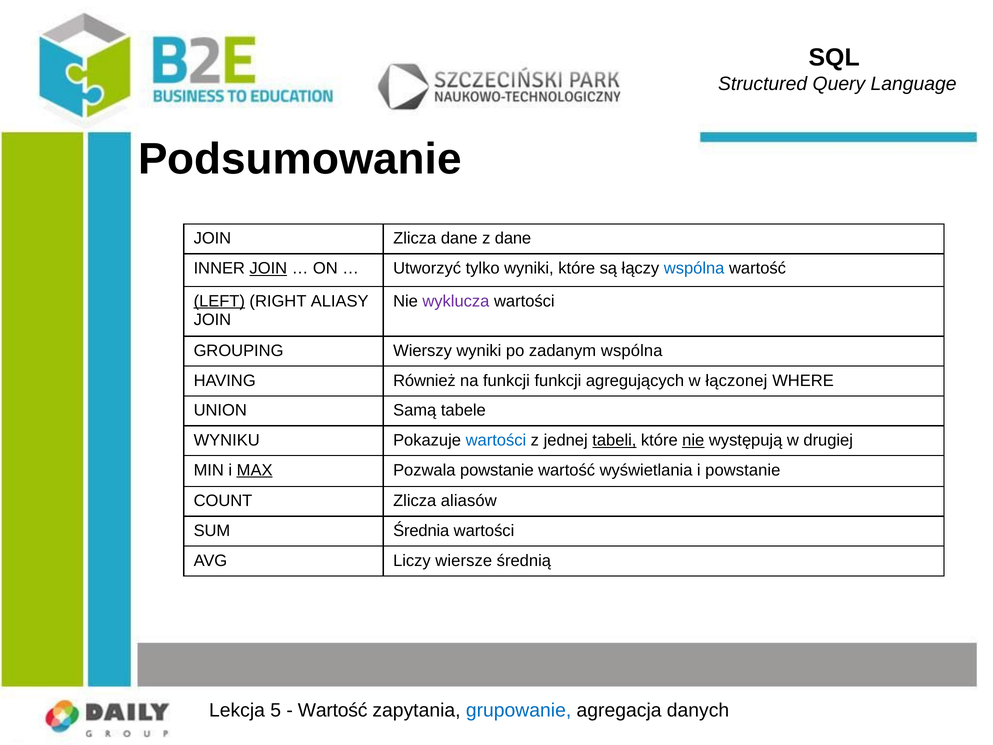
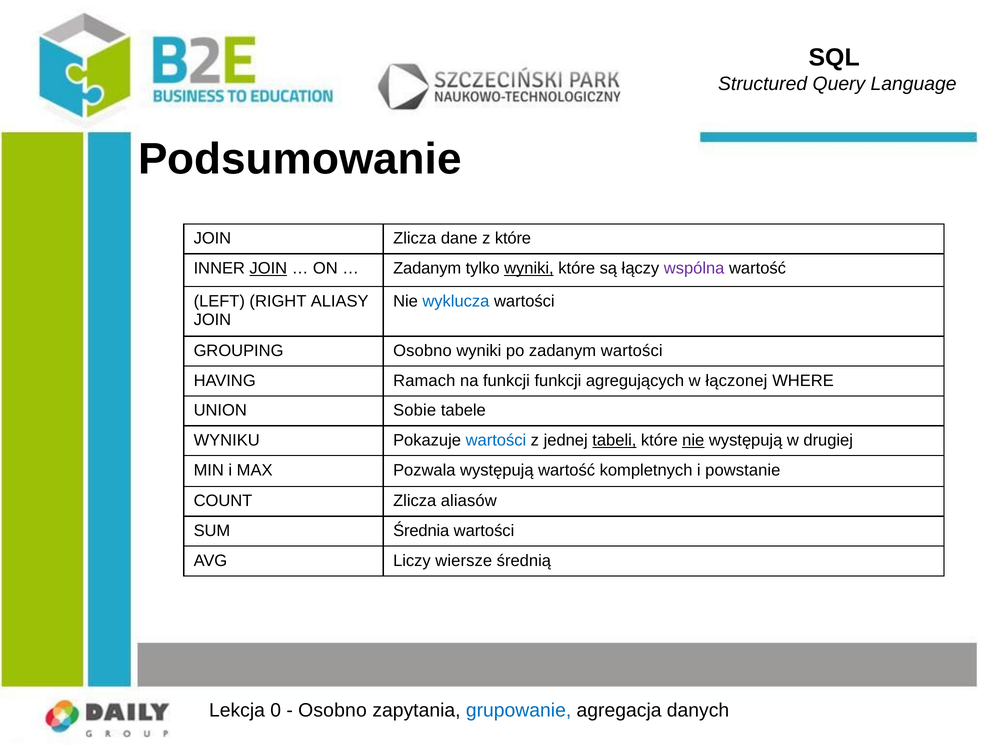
z dane: dane -> które
Utworzyć at (427, 268): Utworzyć -> Zadanym
wyniki at (529, 268) underline: none -> present
wspólna at (694, 268) colour: blue -> purple
LEFT underline: present -> none
wyklucza colour: purple -> blue
GROUPING Wierszy: Wierszy -> Osobno
zadanym wspólna: wspólna -> wartości
Również: Również -> Ramach
Samą: Samą -> Sobie
MAX underline: present -> none
Pozwala powstanie: powstanie -> występują
wyświetlania: wyświetlania -> kompletnych
5: 5 -> 0
Wartość at (333, 710): Wartość -> Osobno
